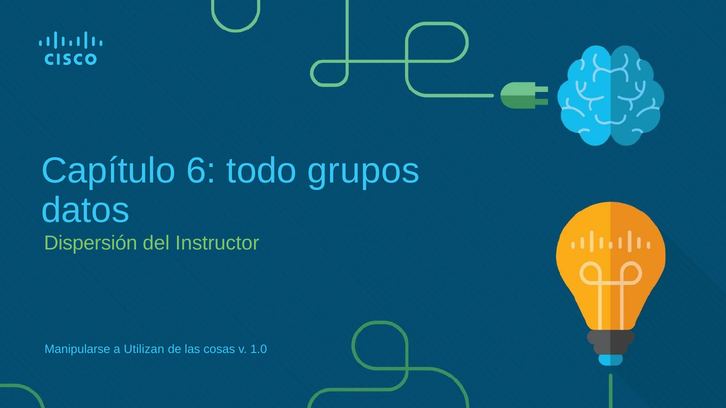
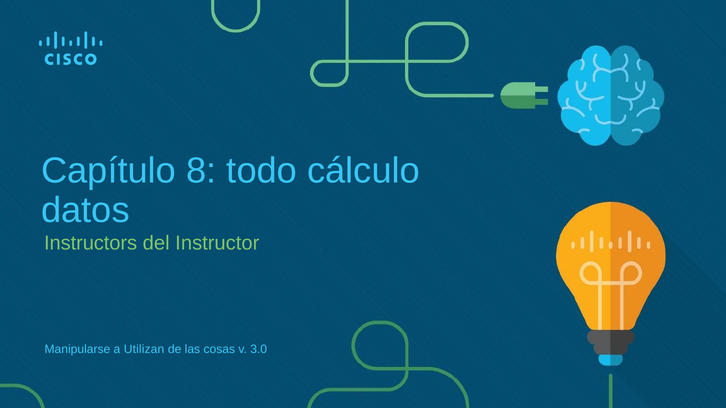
6: 6 -> 8
grupos: grupos -> cálculo
Dispersión: Dispersión -> Instructors
1.0: 1.0 -> 3.0
